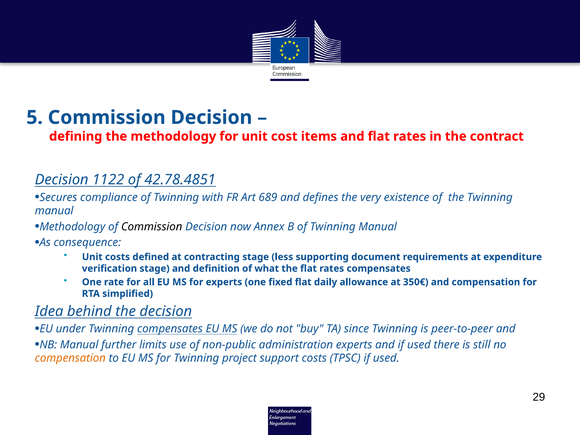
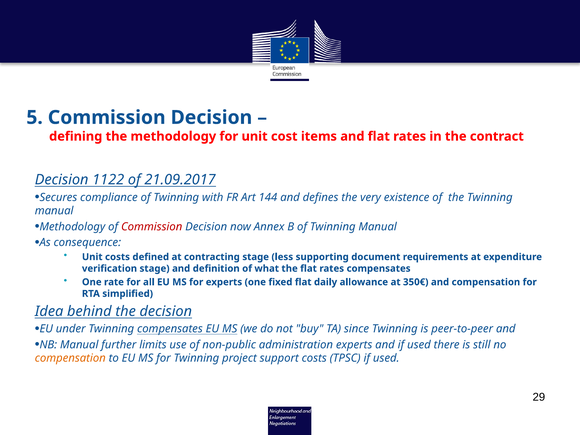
42.78.4851: 42.78.4851 -> 21.09.2017
689: 689 -> 144
Commission at (152, 227) colour: black -> red
